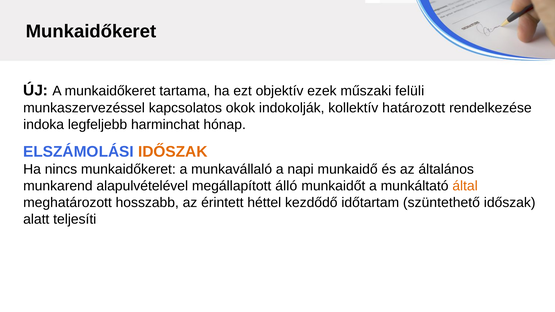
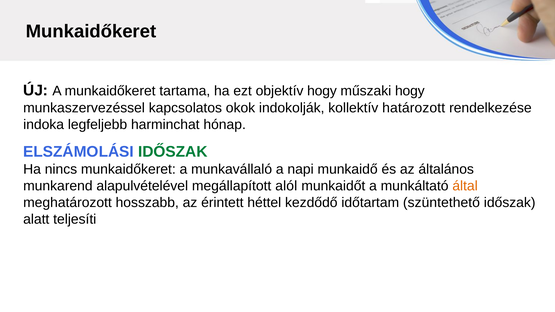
objektív ezek: ezek -> hogy
műszaki felüli: felüli -> hogy
IDŐSZAK at (173, 152) colour: orange -> green
álló: álló -> alól
